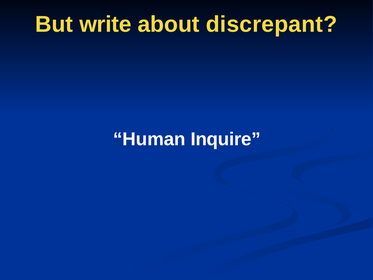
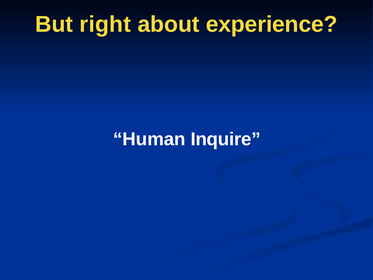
write: write -> right
discrepant: discrepant -> experience
